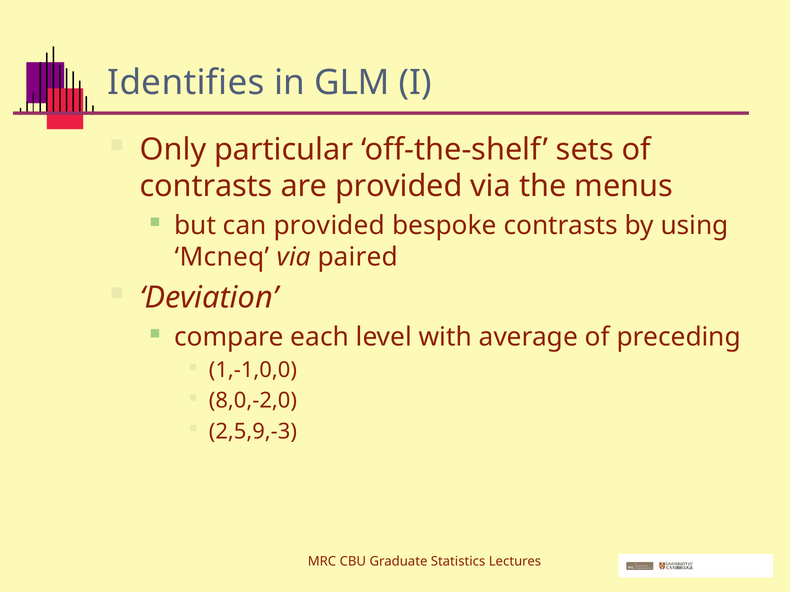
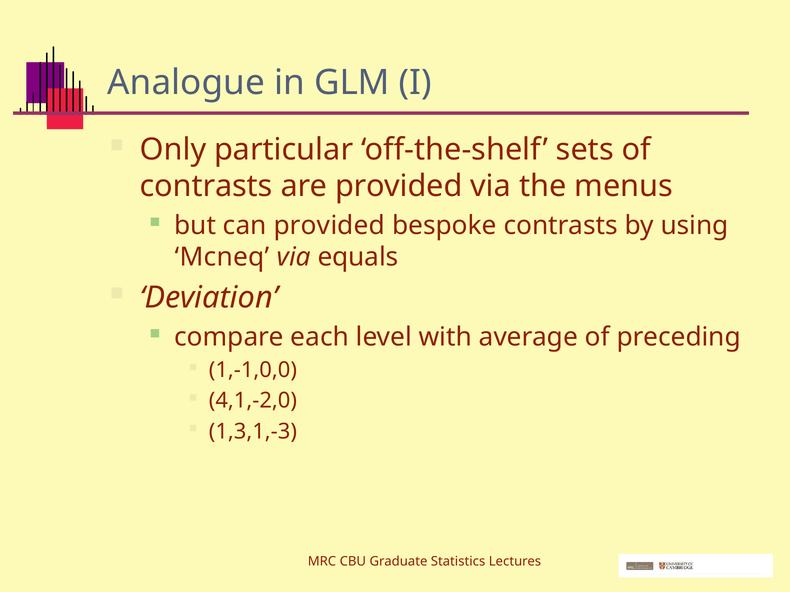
Identifies: Identifies -> Analogue
paired: paired -> equals
8,0,-2,0: 8,0,-2,0 -> 4,1,-2,0
2,5,9,-3: 2,5,9,-3 -> 1,3,1,-3
